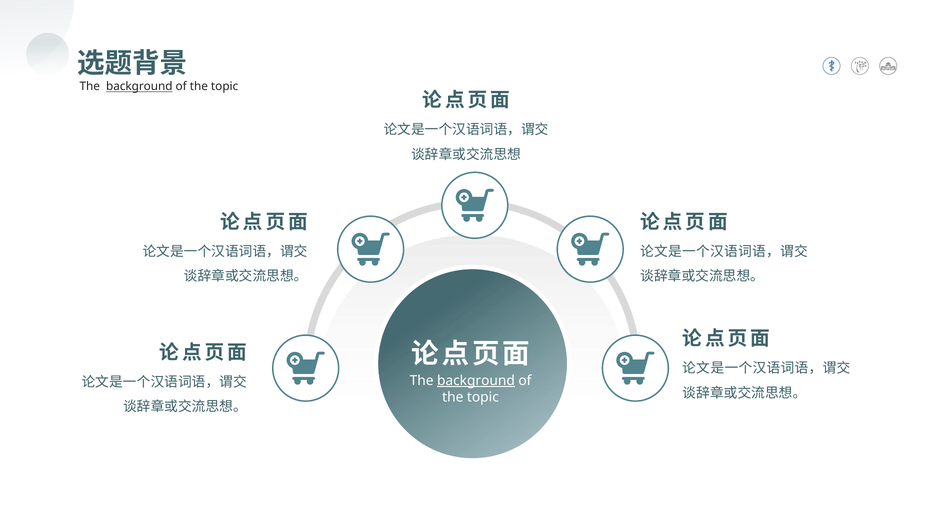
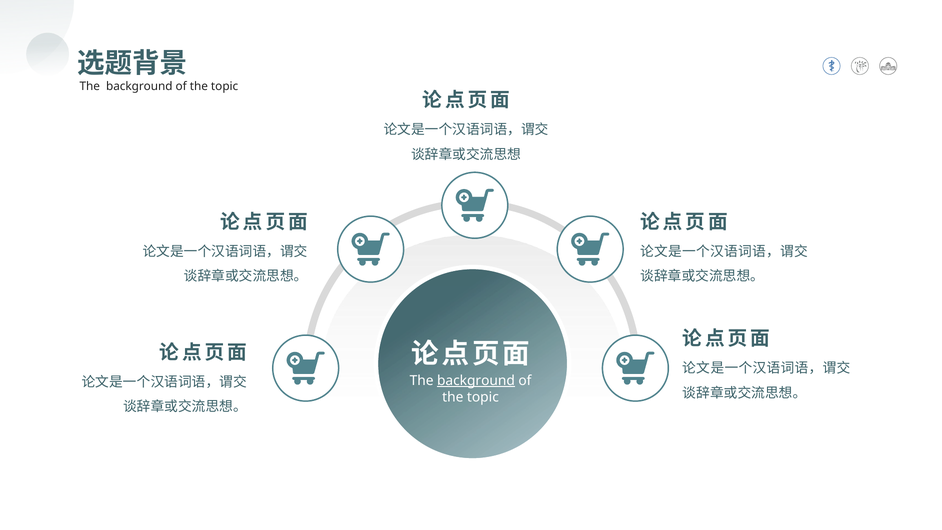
background at (139, 87) underline: present -> none
